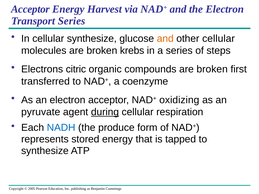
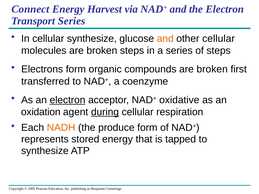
Acceptor at (30, 9): Acceptor -> Connect
broken krebs: krebs -> steps
Electrons citric: citric -> form
electron at (68, 100) underline: none -> present
oxidizing: oxidizing -> oxidative
pyruvate: pyruvate -> oxidation
NADH colour: blue -> orange
